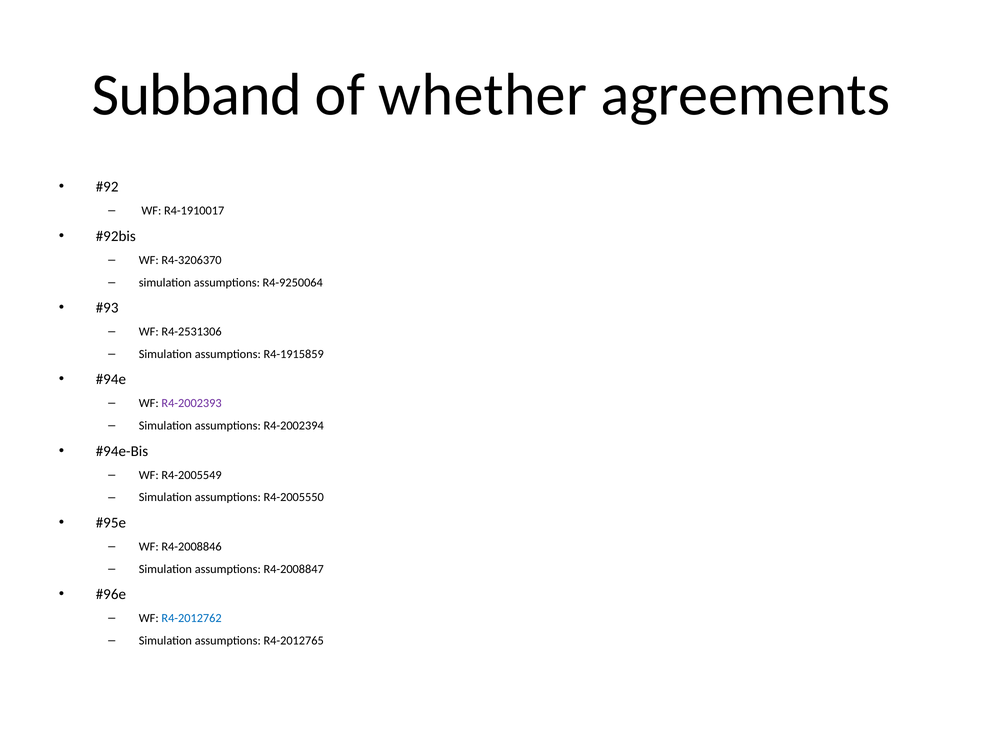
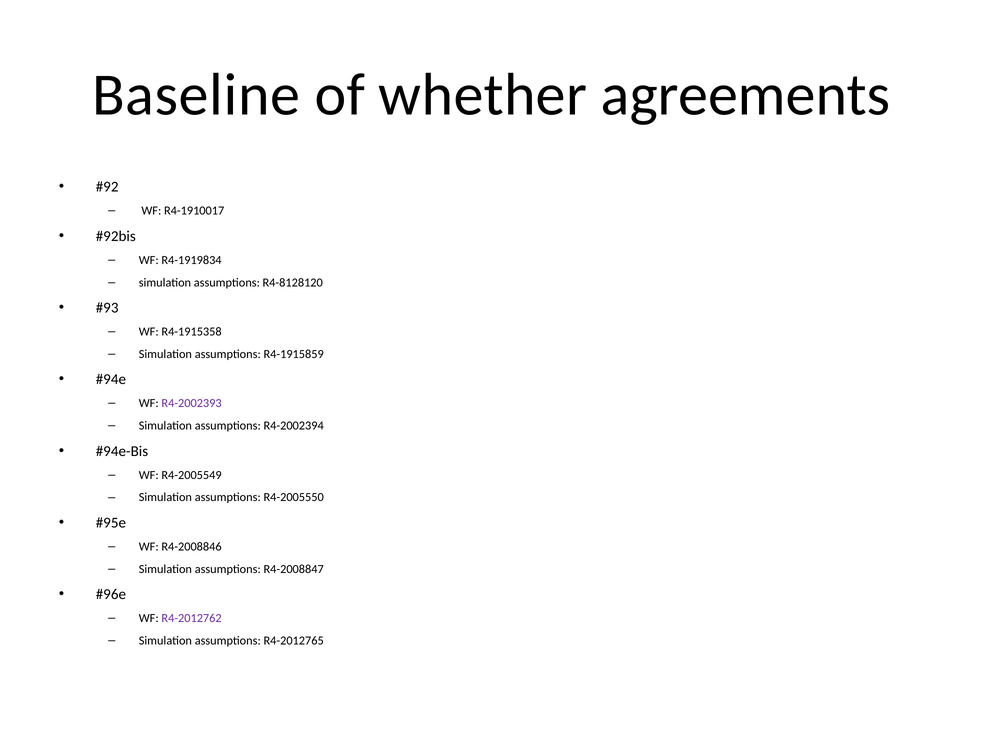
Subband: Subband -> Baseline
R4-3206370: R4-3206370 -> R4-1919834
R4-9250064: R4-9250064 -> R4-8128120
R4-2531306: R4-2531306 -> R4-1915358
R4-2012762 colour: blue -> purple
